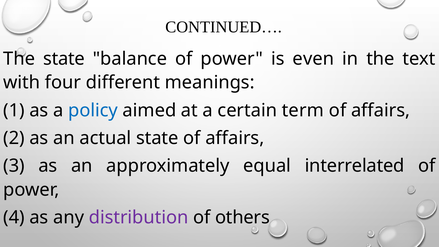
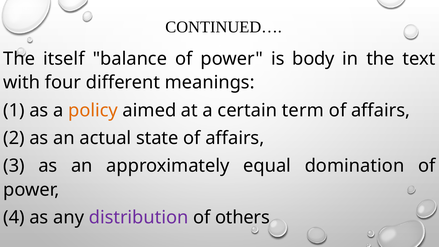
The state: state -> itself
even: even -> body
policy colour: blue -> orange
interrelated: interrelated -> domination
